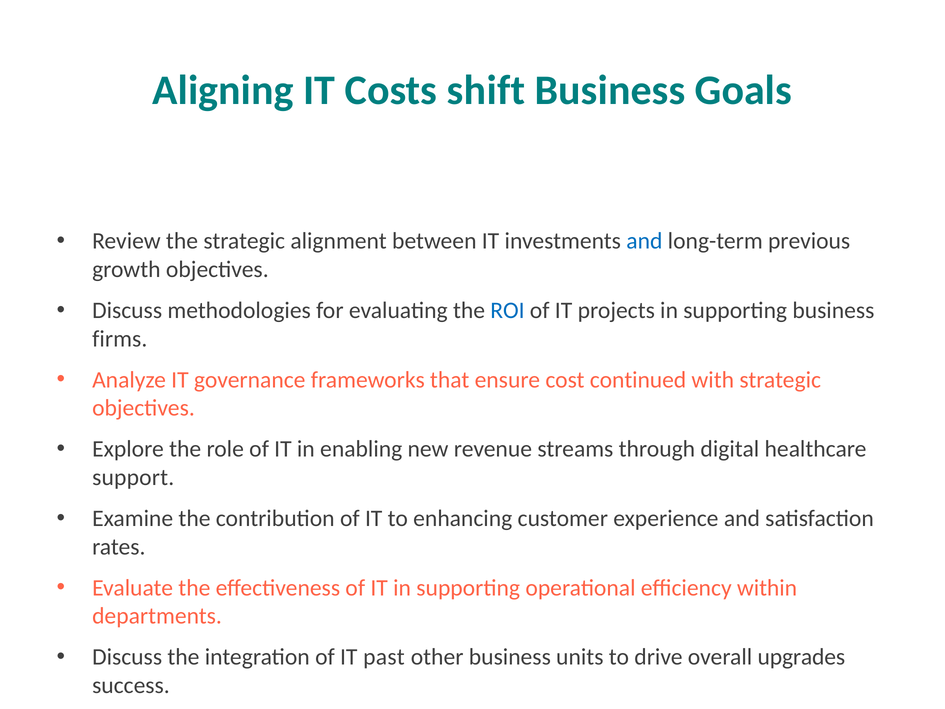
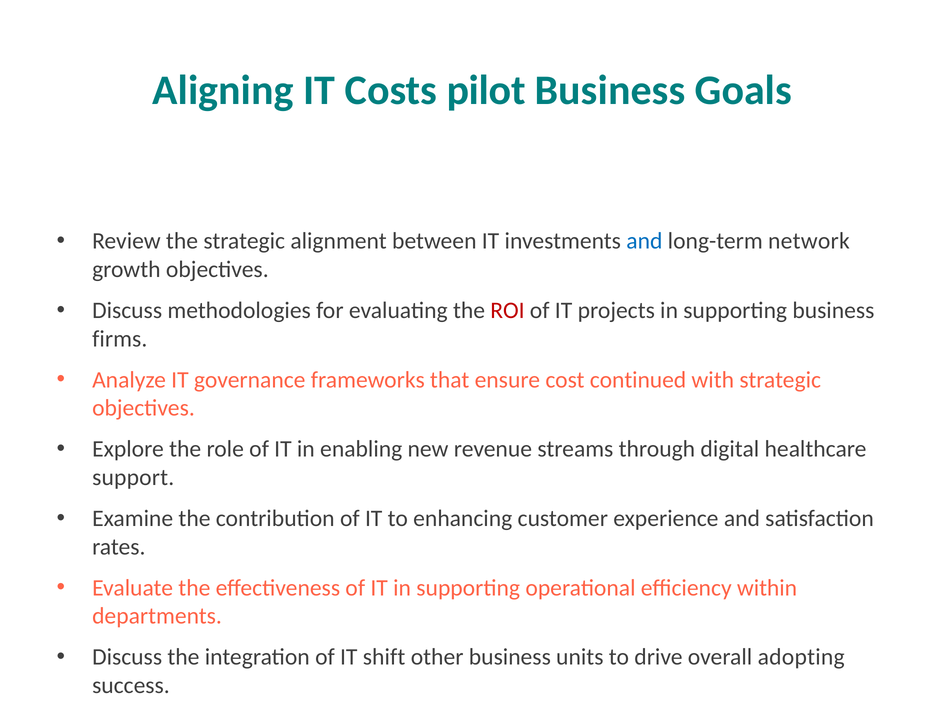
shift: shift -> pilot
previous: previous -> network
ROI colour: blue -> red
past: past -> shift
upgrades: upgrades -> adopting
